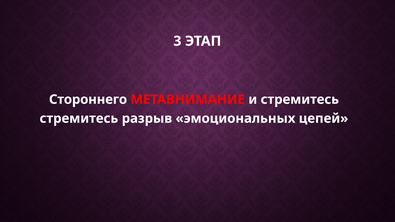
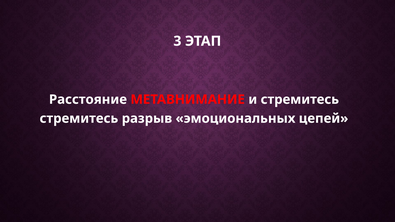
Стороннего: Стороннего -> Расстояние
